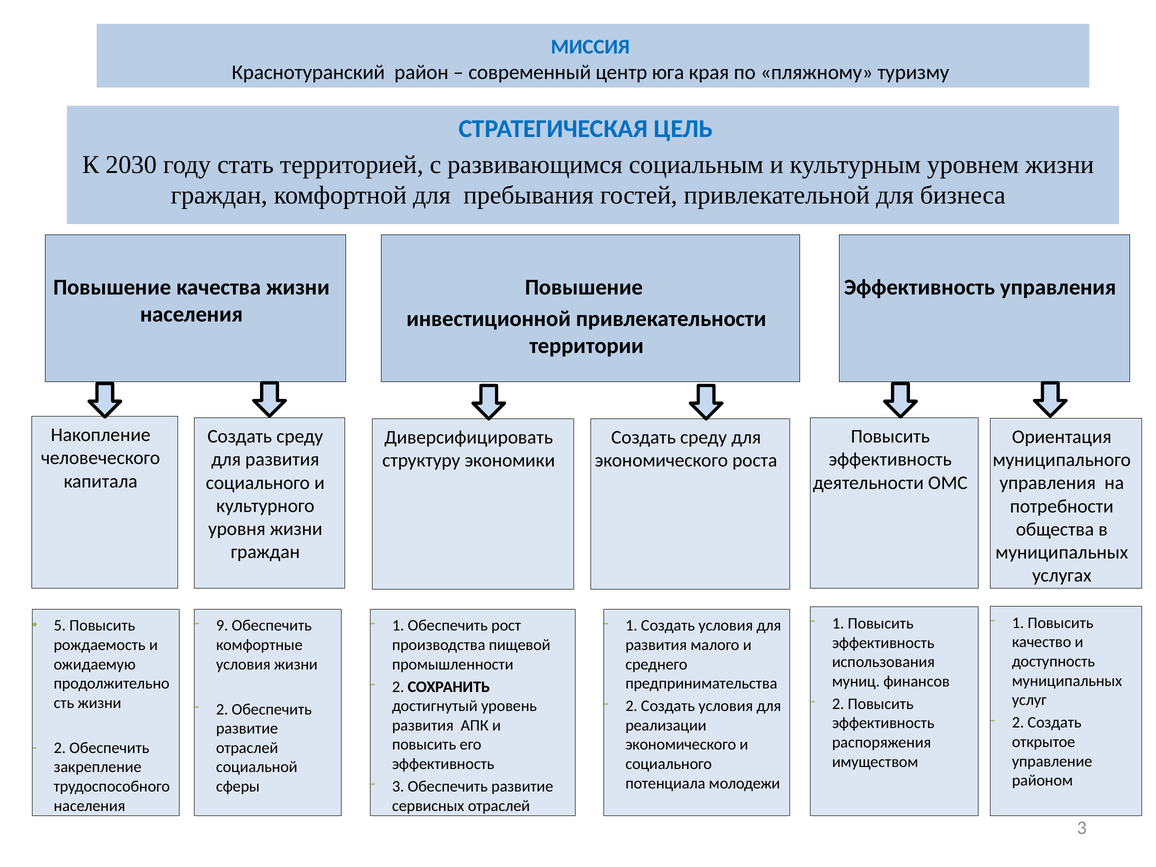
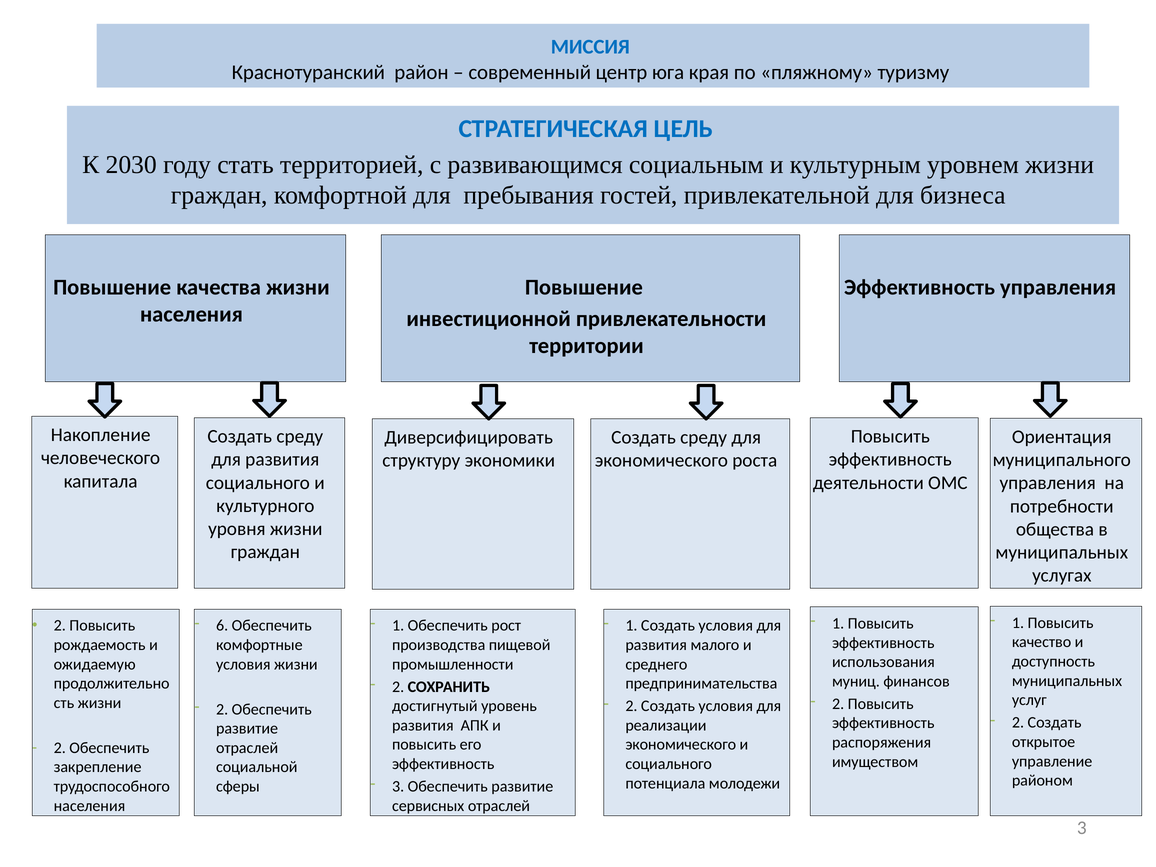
9: 9 -> 6
5 at (60, 626): 5 -> 2
